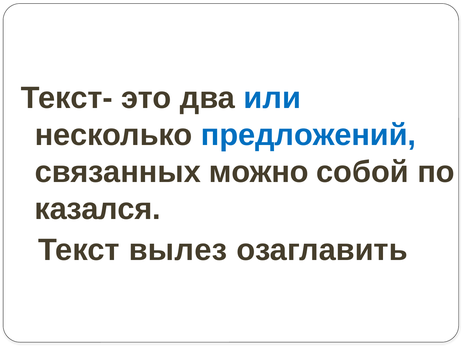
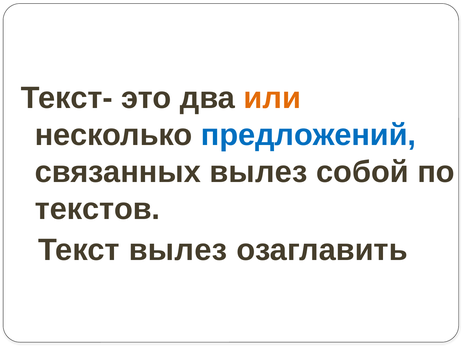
или colour: blue -> orange
связанных можно: можно -> вылез
казался: казался -> текстов
